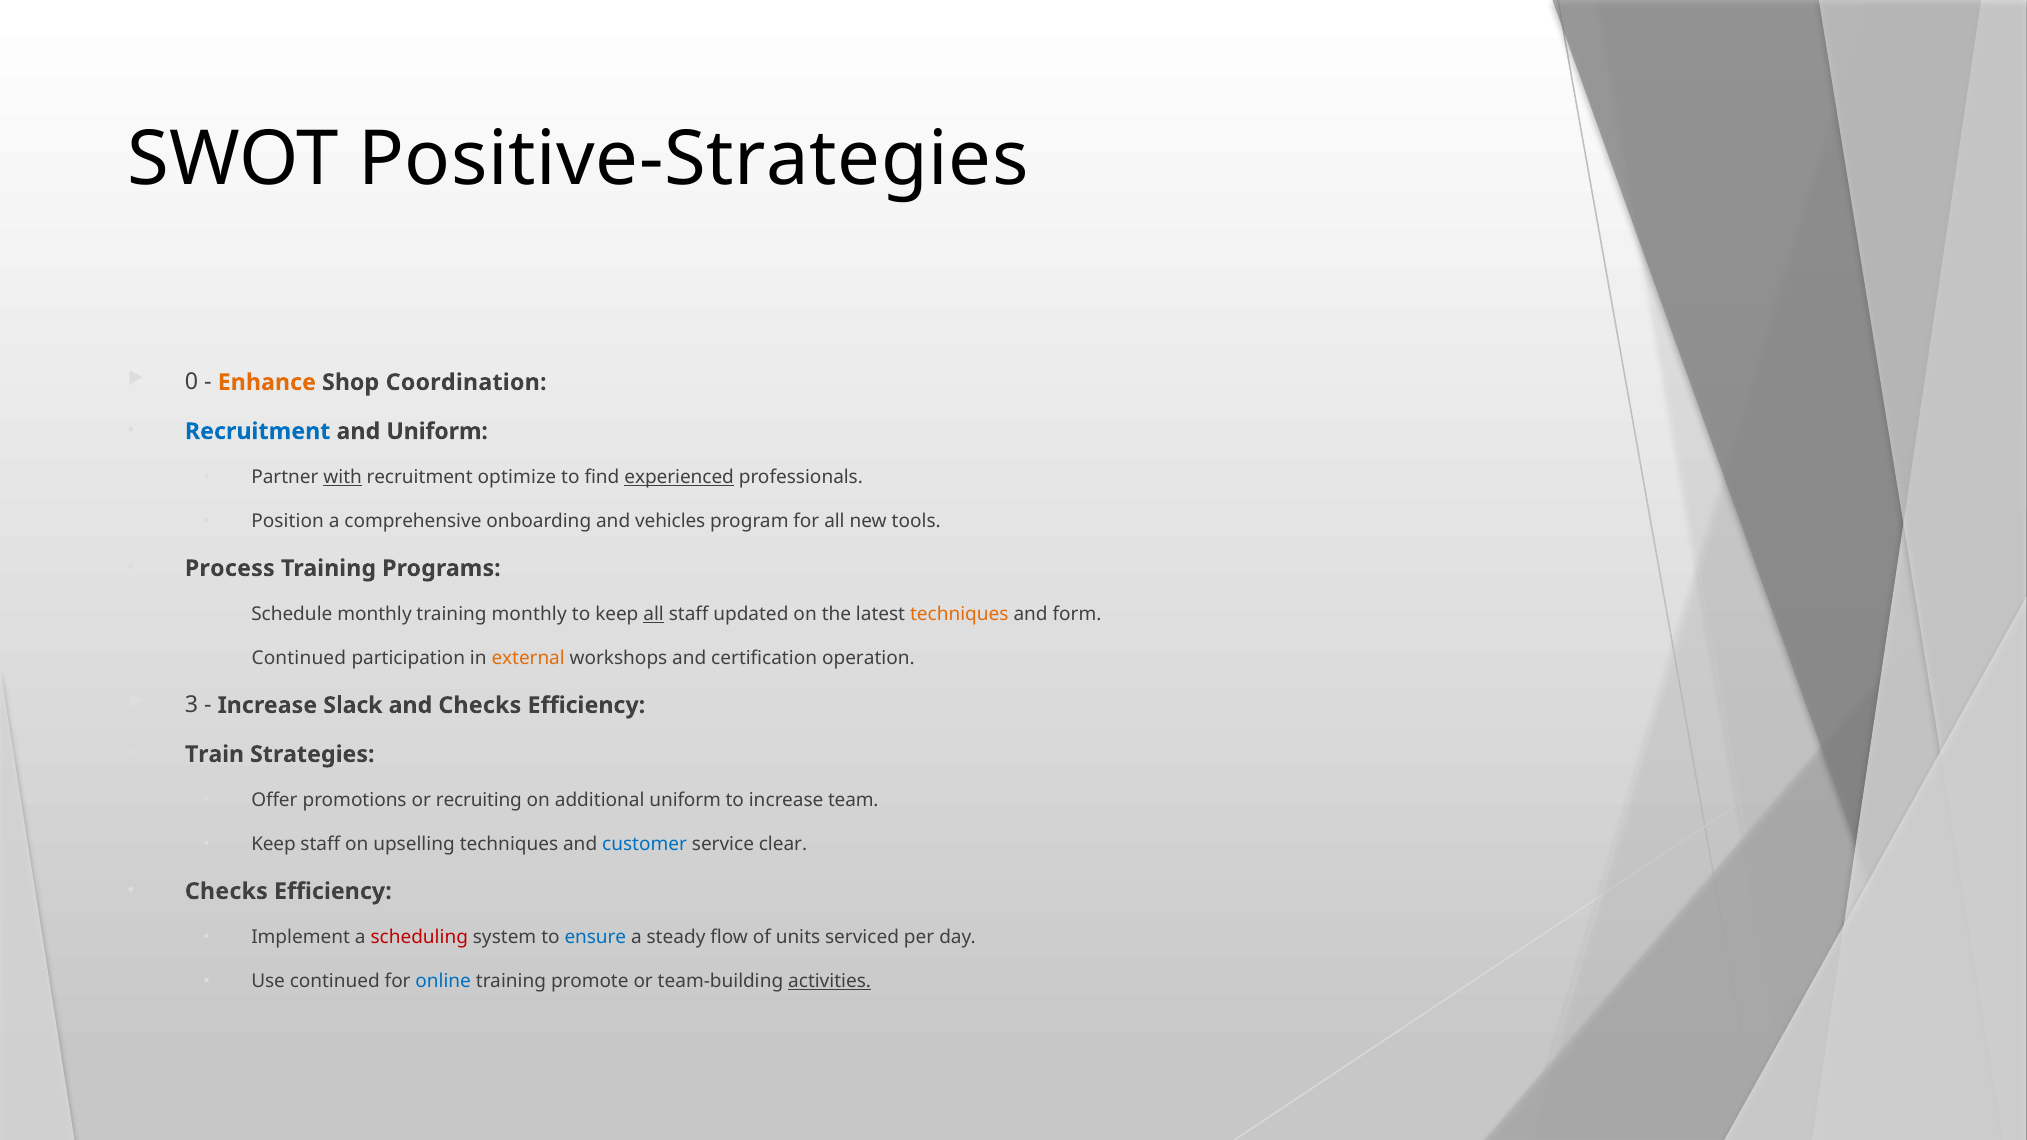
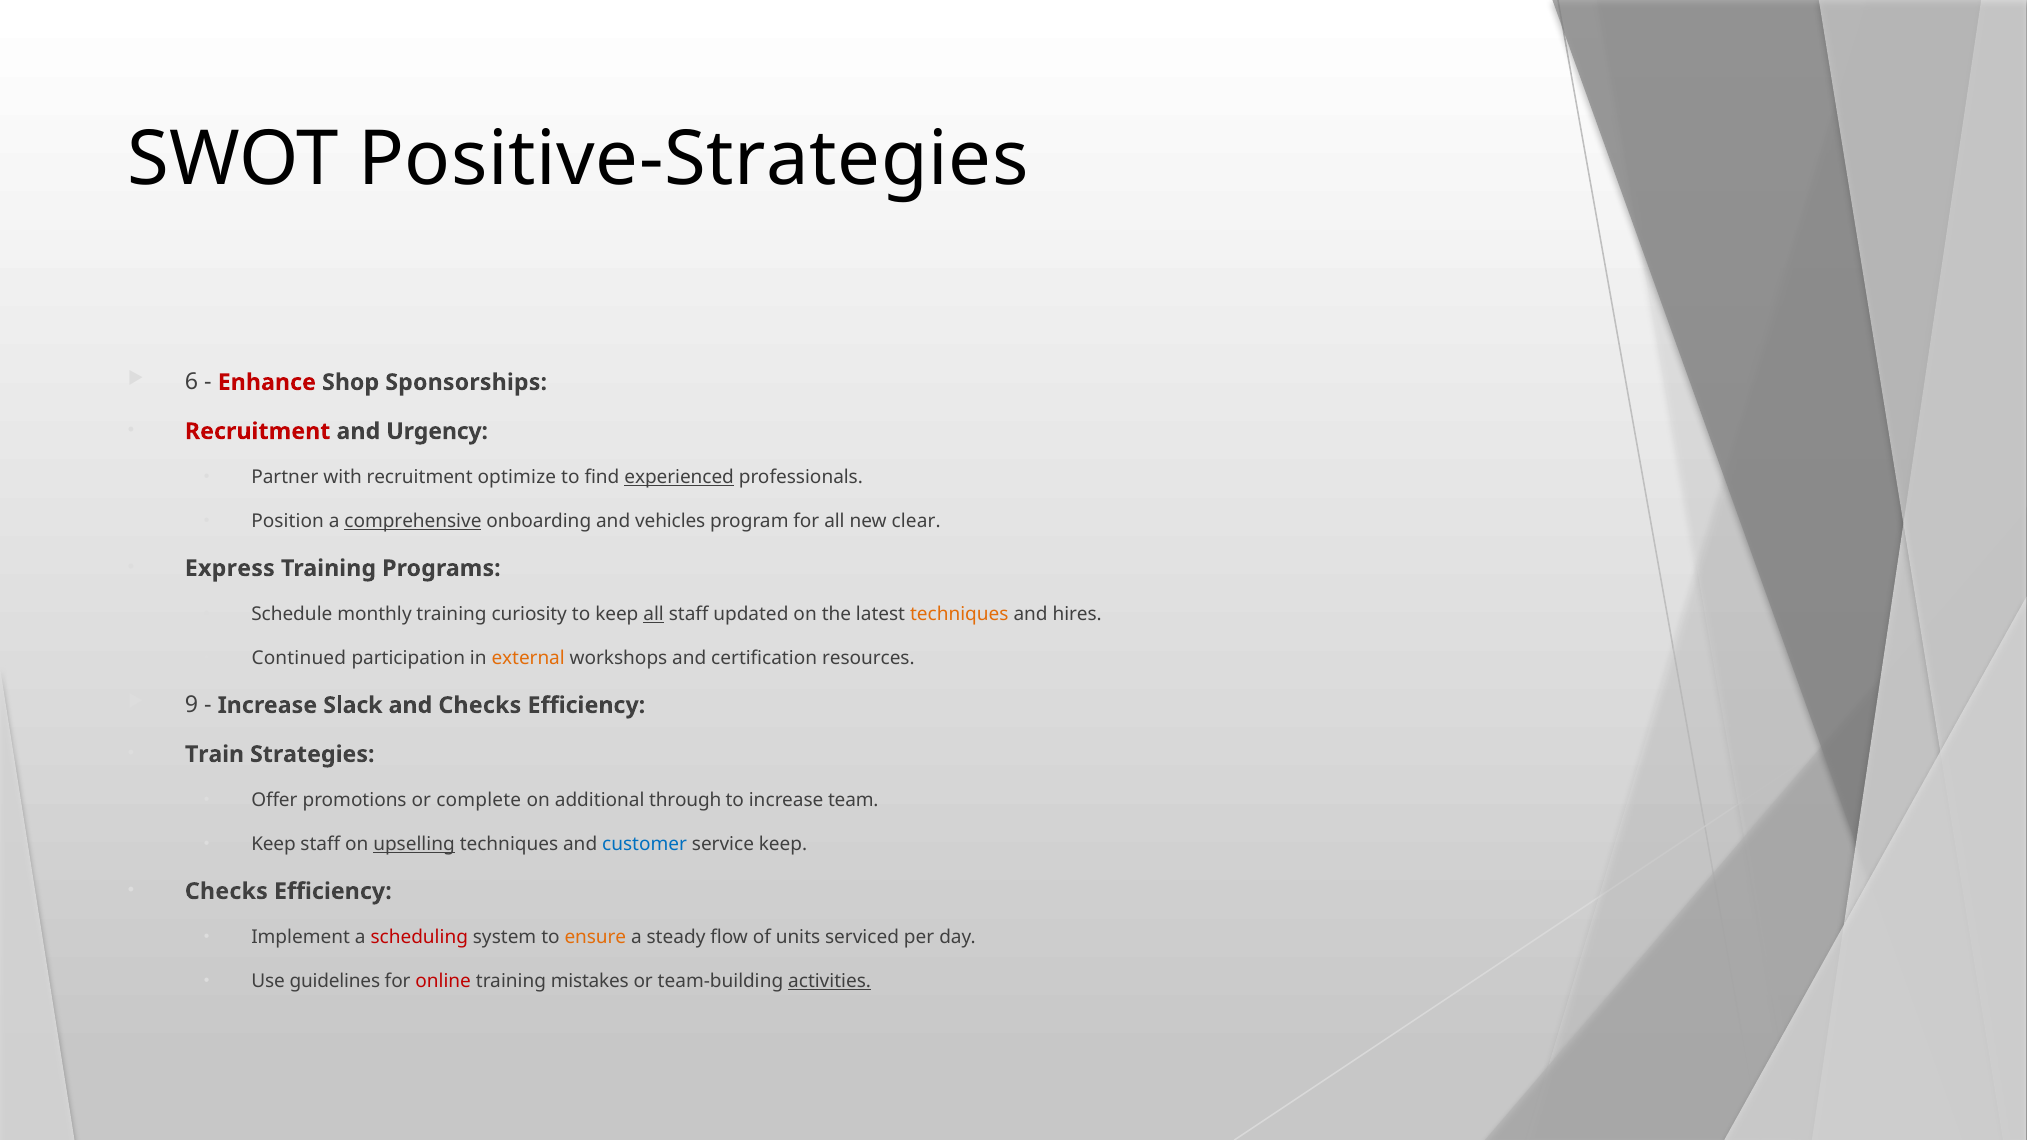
0: 0 -> 6
Enhance colour: orange -> red
Coordination: Coordination -> Sponsorships
Recruitment at (258, 431) colour: blue -> red
and Uniform: Uniform -> Urgency
with underline: present -> none
comprehensive underline: none -> present
tools: tools -> clear
Process: Process -> Express
training monthly: monthly -> curiosity
form: form -> hires
operation: operation -> resources
3: 3 -> 9
recruiting: recruiting -> complete
additional uniform: uniform -> through
upselling underline: none -> present
service clear: clear -> keep
ensure colour: blue -> orange
Use continued: continued -> guidelines
online colour: blue -> red
promote: promote -> mistakes
